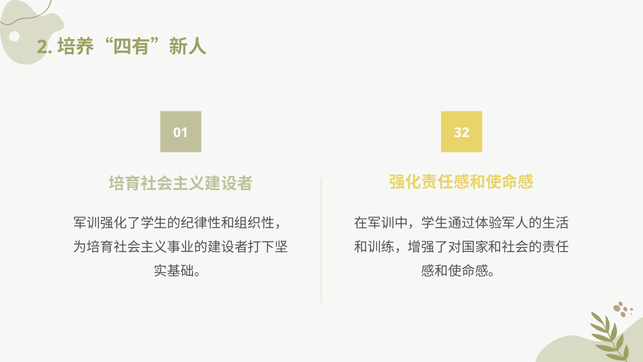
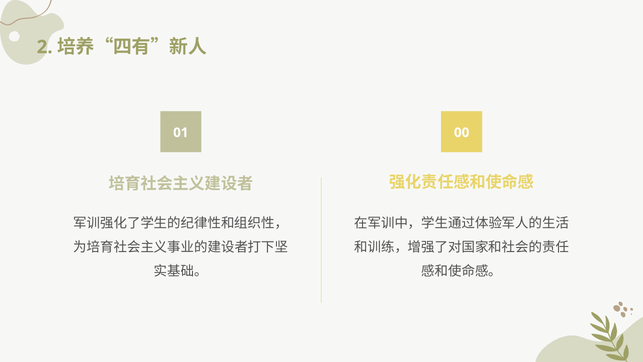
32: 32 -> 00
